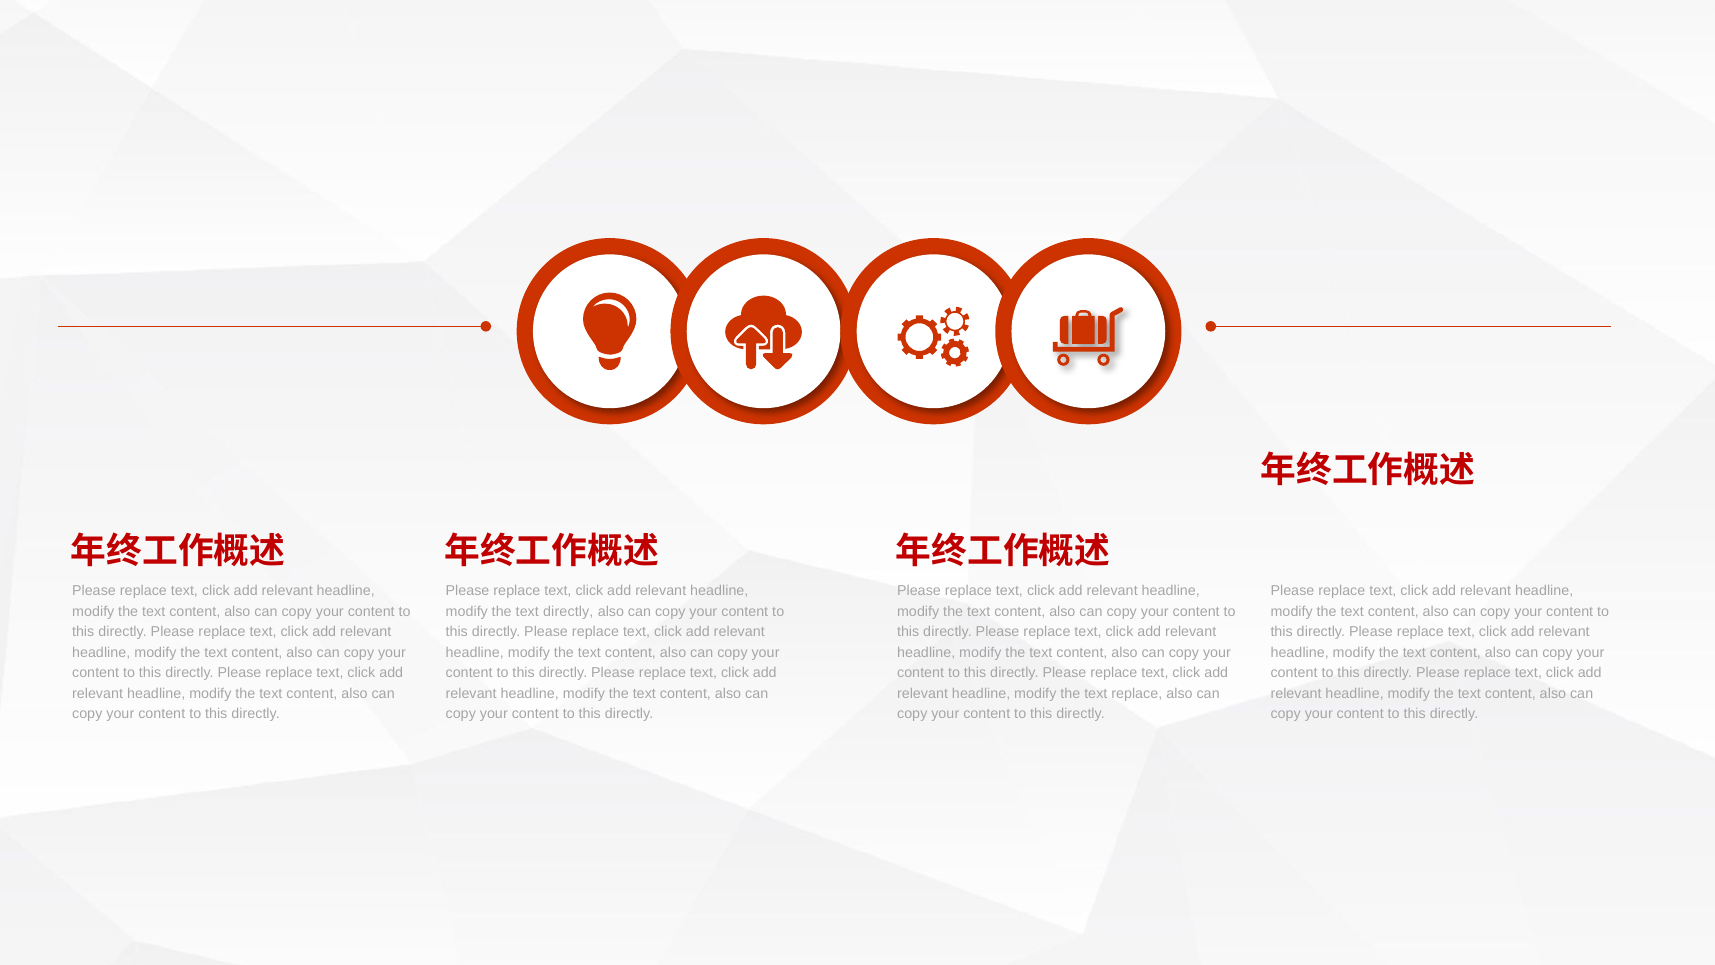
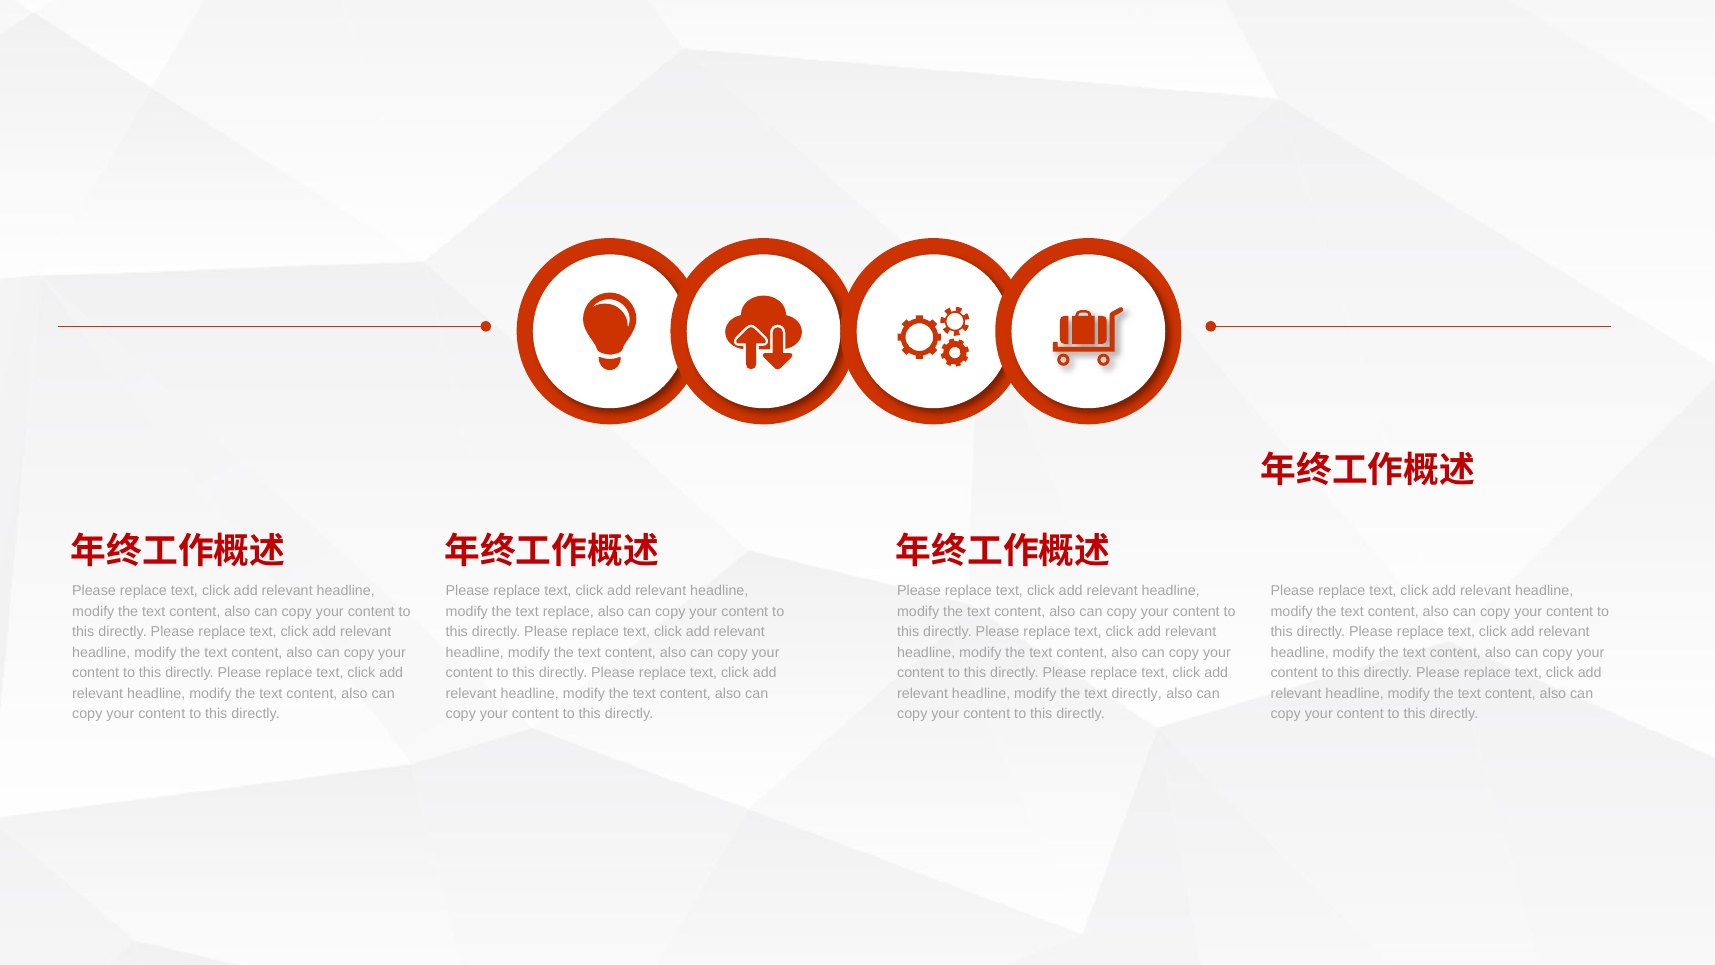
text directly: directly -> replace
text replace: replace -> directly
